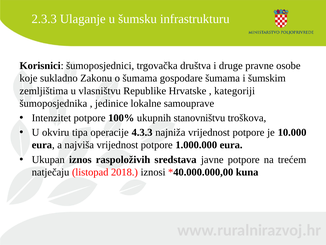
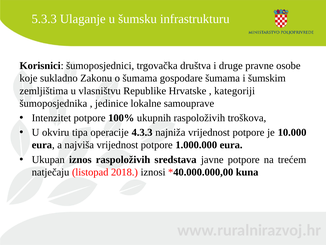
2.3.3: 2.3.3 -> 5.3.3
ukupnih stanovništvu: stanovništvu -> raspoloživih
